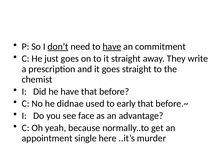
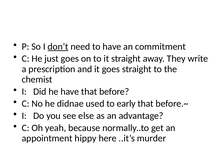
have at (112, 47) underline: present -> none
face: face -> else
single: single -> hippy
